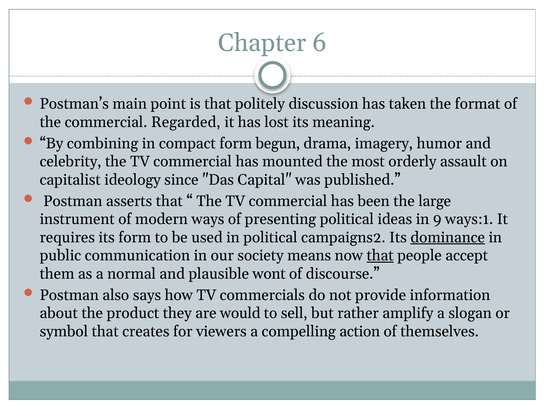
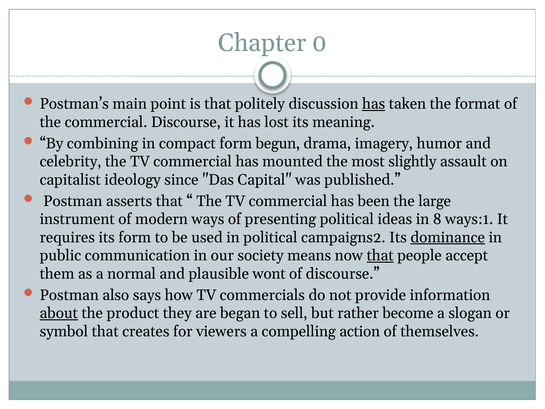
6: 6 -> 0
has at (374, 104) underline: none -> present
commercial Regarded: Regarded -> Discourse
orderly: orderly -> slightly
9: 9 -> 8
about underline: none -> present
would: would -> began
amplify: amplify -> become
